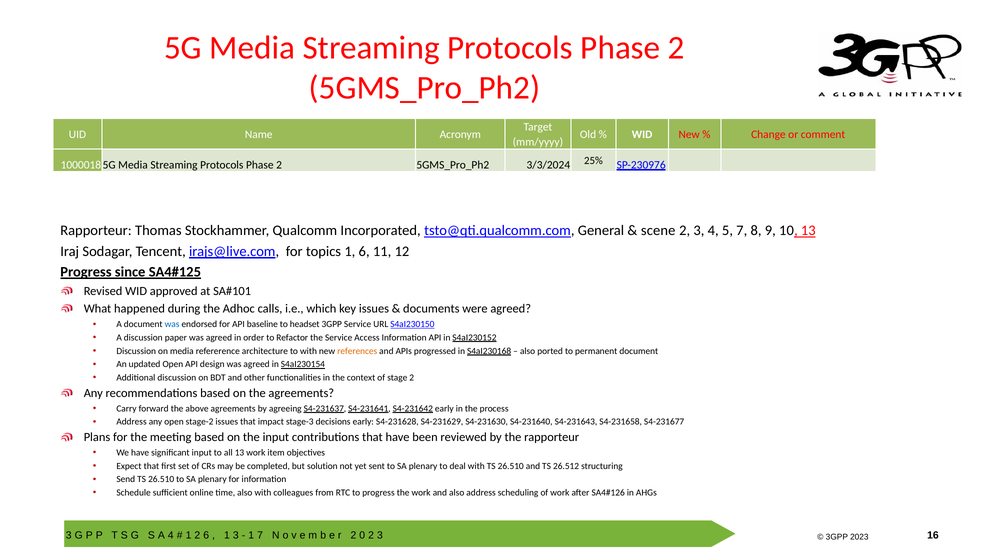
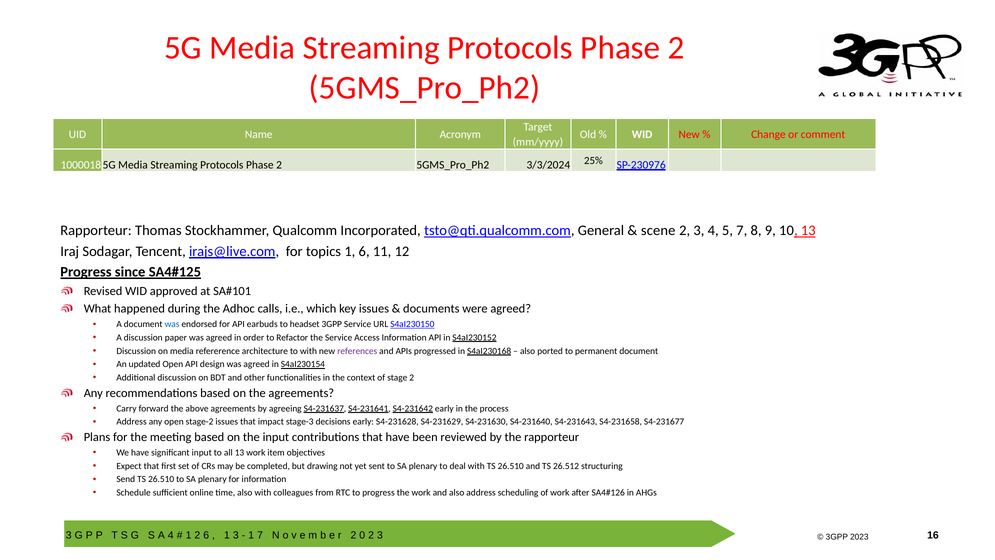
baseline: baseline -> earbuds
references colour: orange -> purple
solution: solution -> drawing
